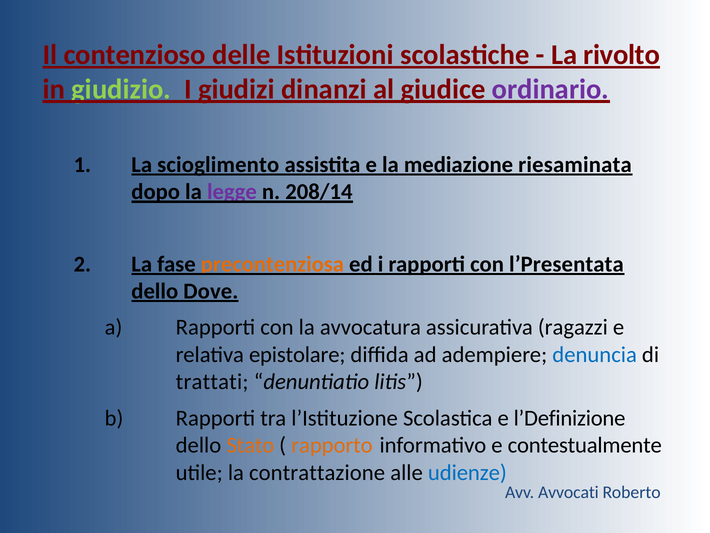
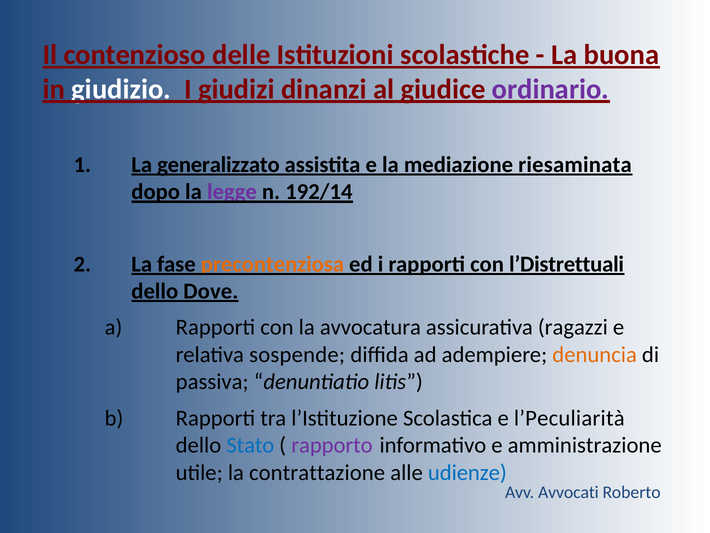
rivolto: rivolto -> buona
giudizio colour: light green -> white
scioglimento: scioglimento -> generalizzato
208/14: 208/14 -> 192/14
l’Presentata: l’Presentata -> l’Distrettuali
epistolare: epistolare -> sospende
denuncia colour: blue -> orange
trattati: trattati -> passiva
l’Definizione: l’Definizione -> l’Peculiarità
Stato colour: orange -> blue
rapporto colour: orange -> purple
contestualmente: contestualmente -> amministrazione
